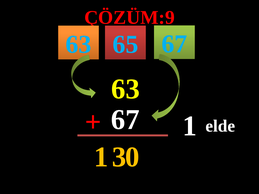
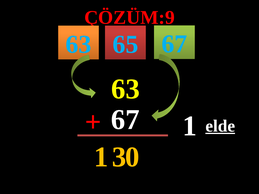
elde underline: none -> present
